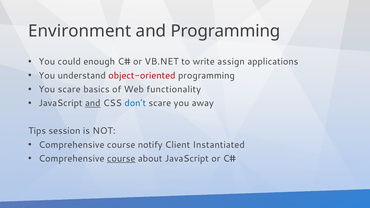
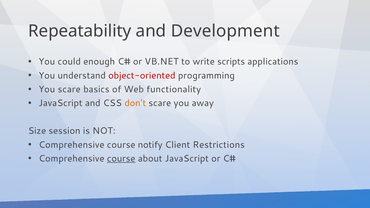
Environment: Environment -> Repeatability
and Programming: Programming -> Development
assign: assign -> scripts
and at (93, 103) underline: present -> none
don’t colour: blue -> orange
Tips: Tips -> Size
Instantiated: Instantiated -> Restrictions
